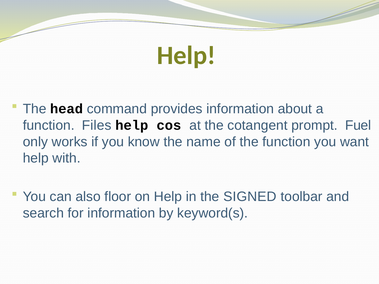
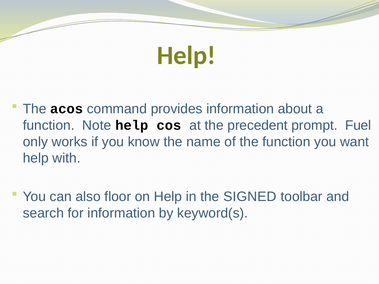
head: head -> acos
Files: Files -> Note
cotangent: cotangent -> precedent
